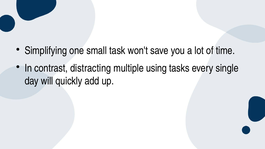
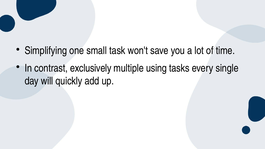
distracting: distracting -> exclusively
